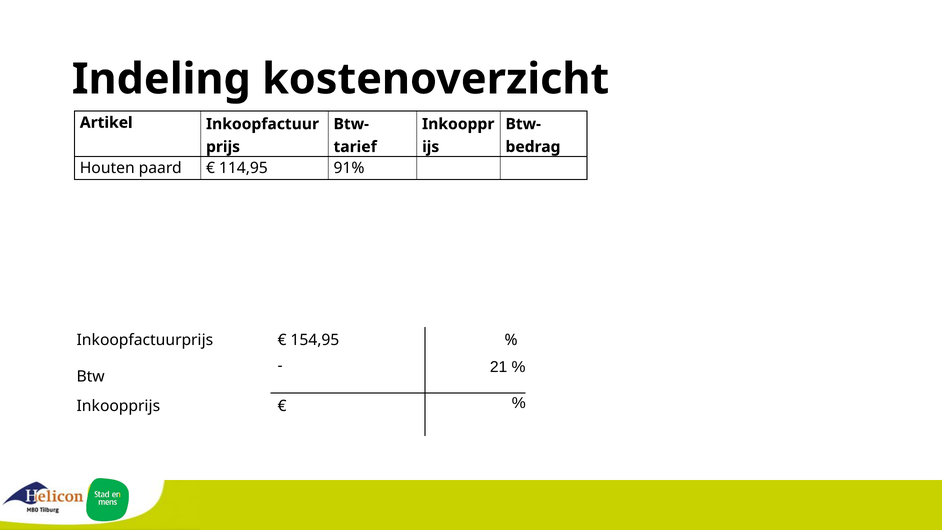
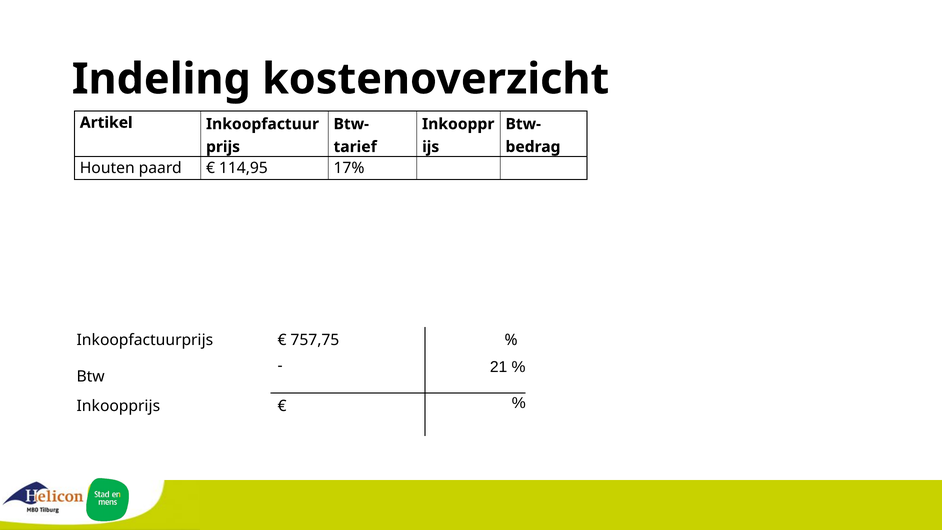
91%: 91% -> 17%
154,95: 154,95 -> 757,75
